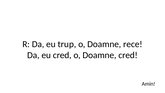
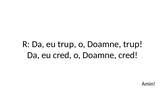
Doamne rece: rece -> trup
